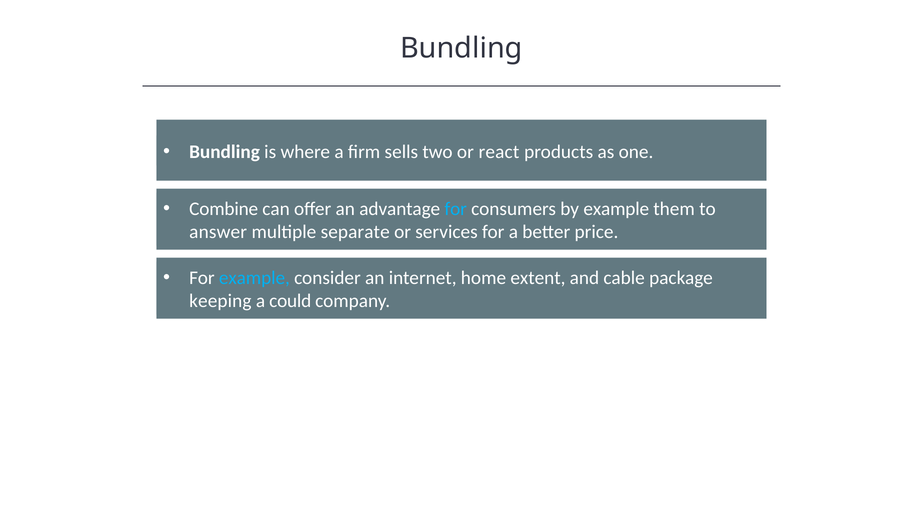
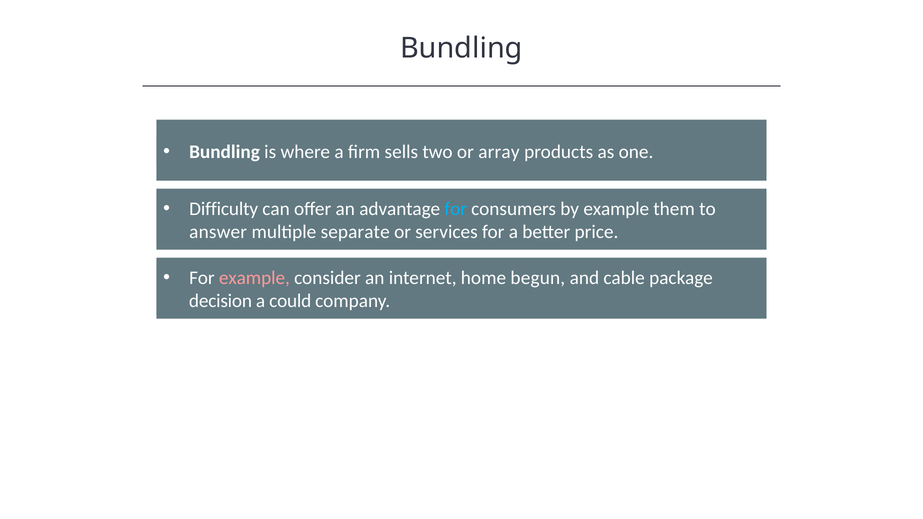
react: react -> array
Combine: Combine -> Difficulty
example at (254, 278) colour: light blue -> pink
extent: extent -> begun
keeping: keeping -> decision
